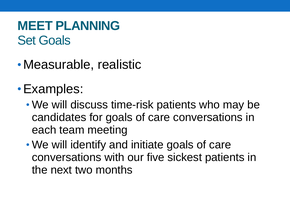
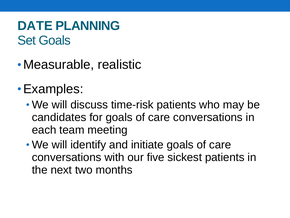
MEET: MEET -> DATE
